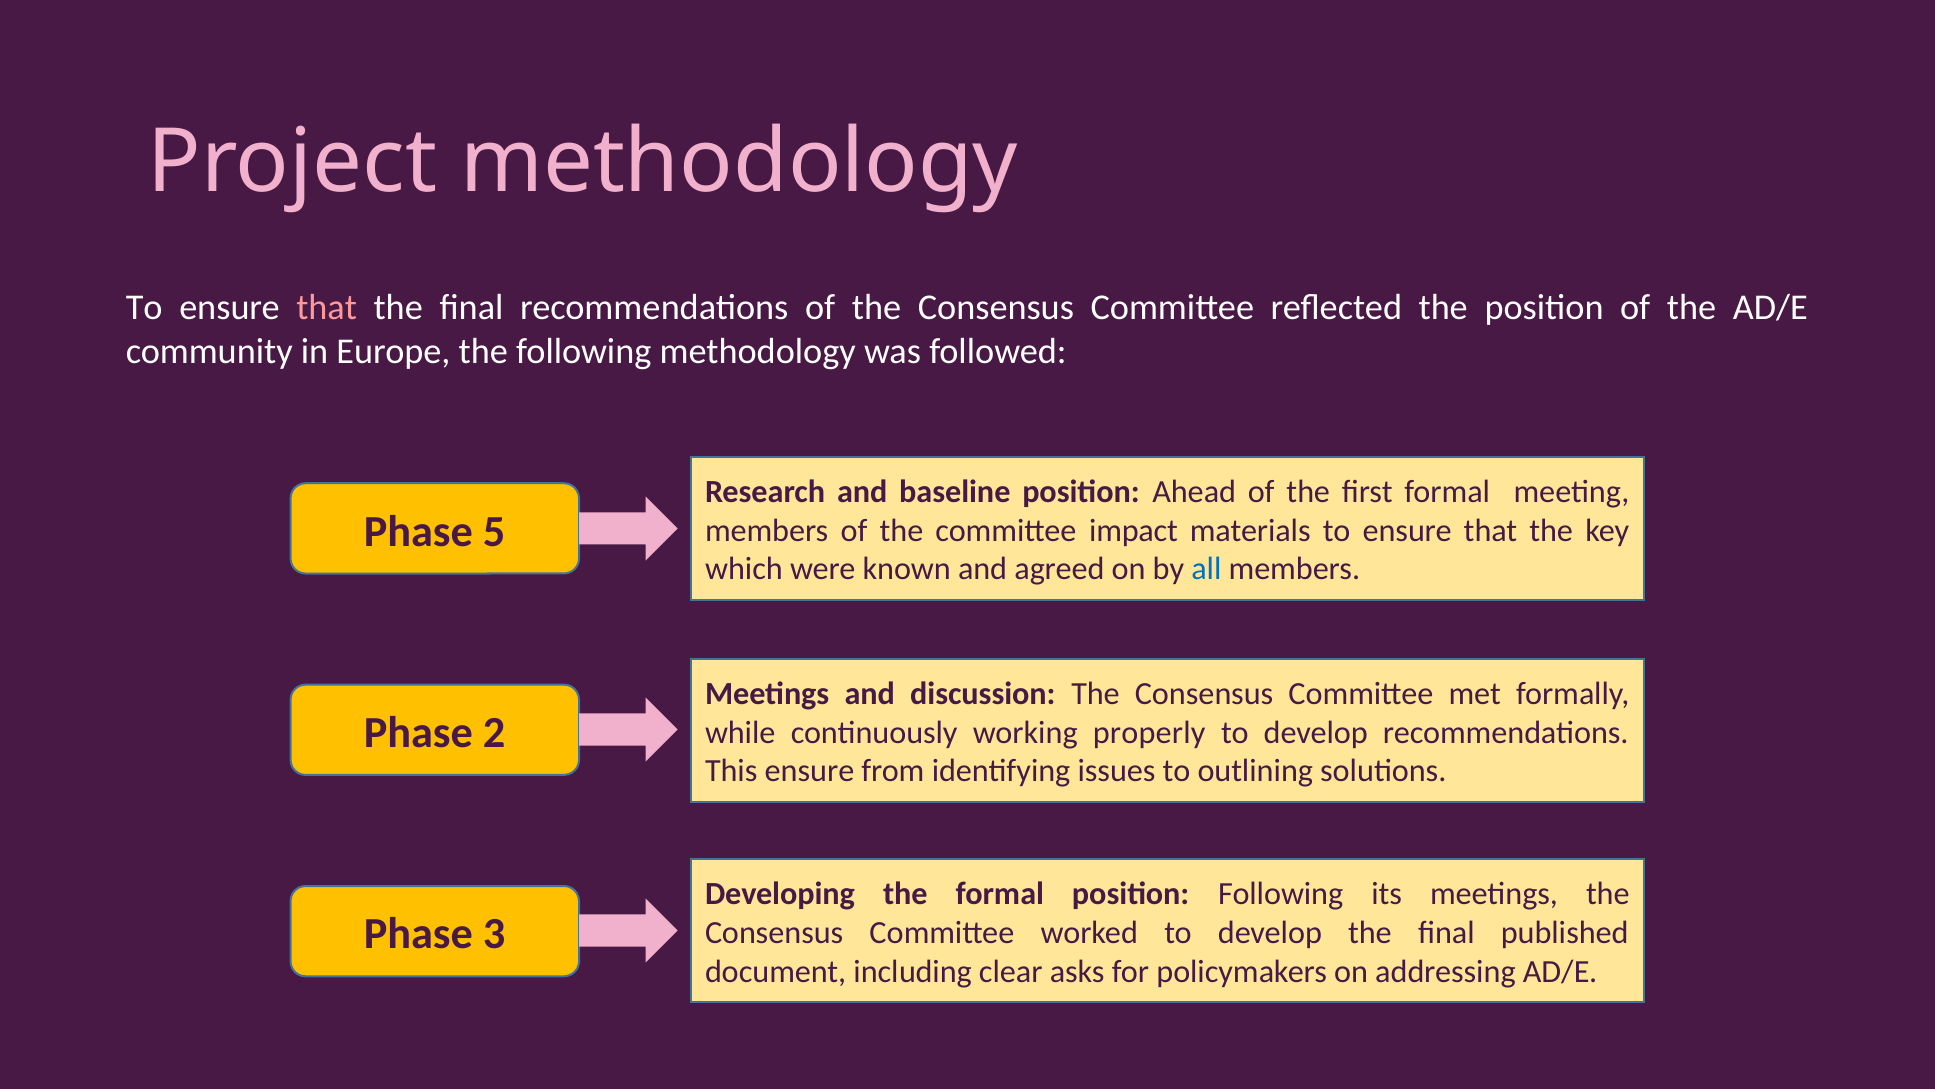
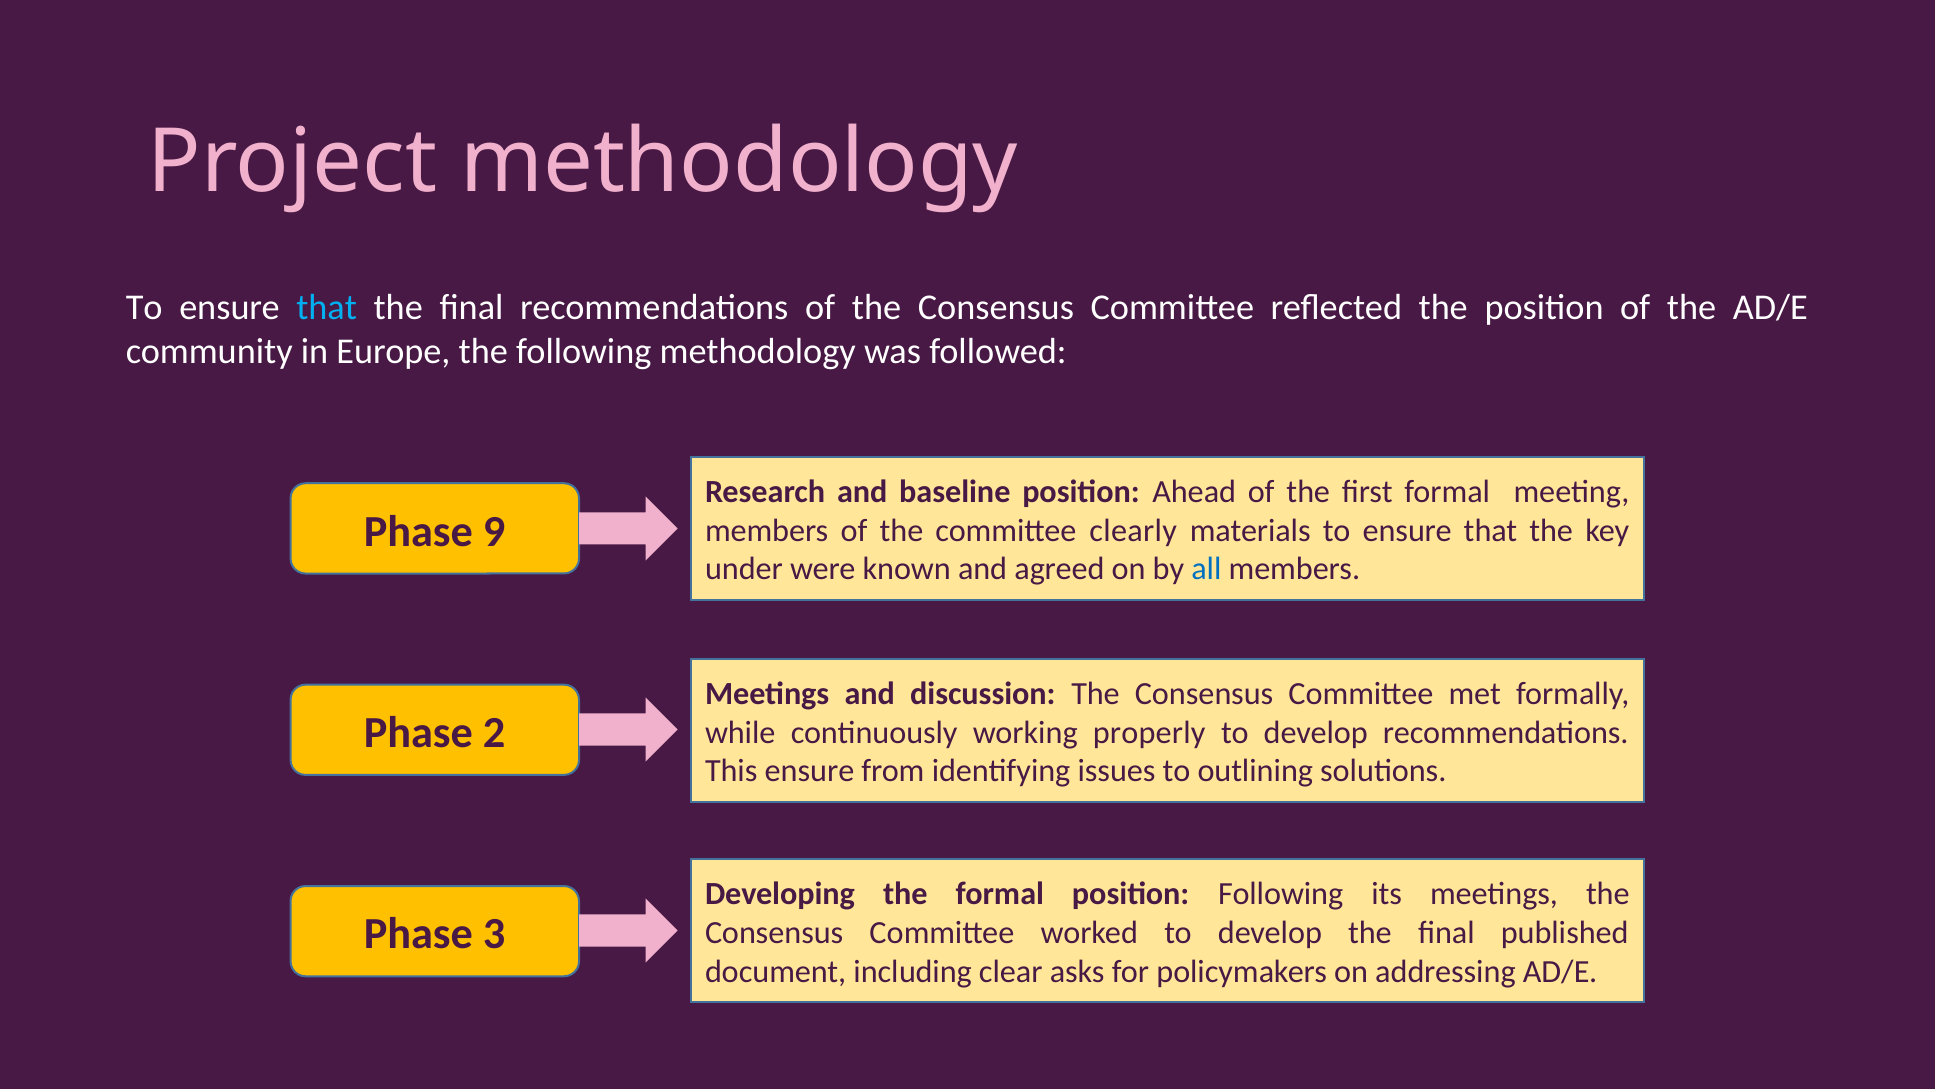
that at (327, 308) colour: pink -> light blue
5: 5 -> 9
impact: impact -> clearly
which: which -> under
